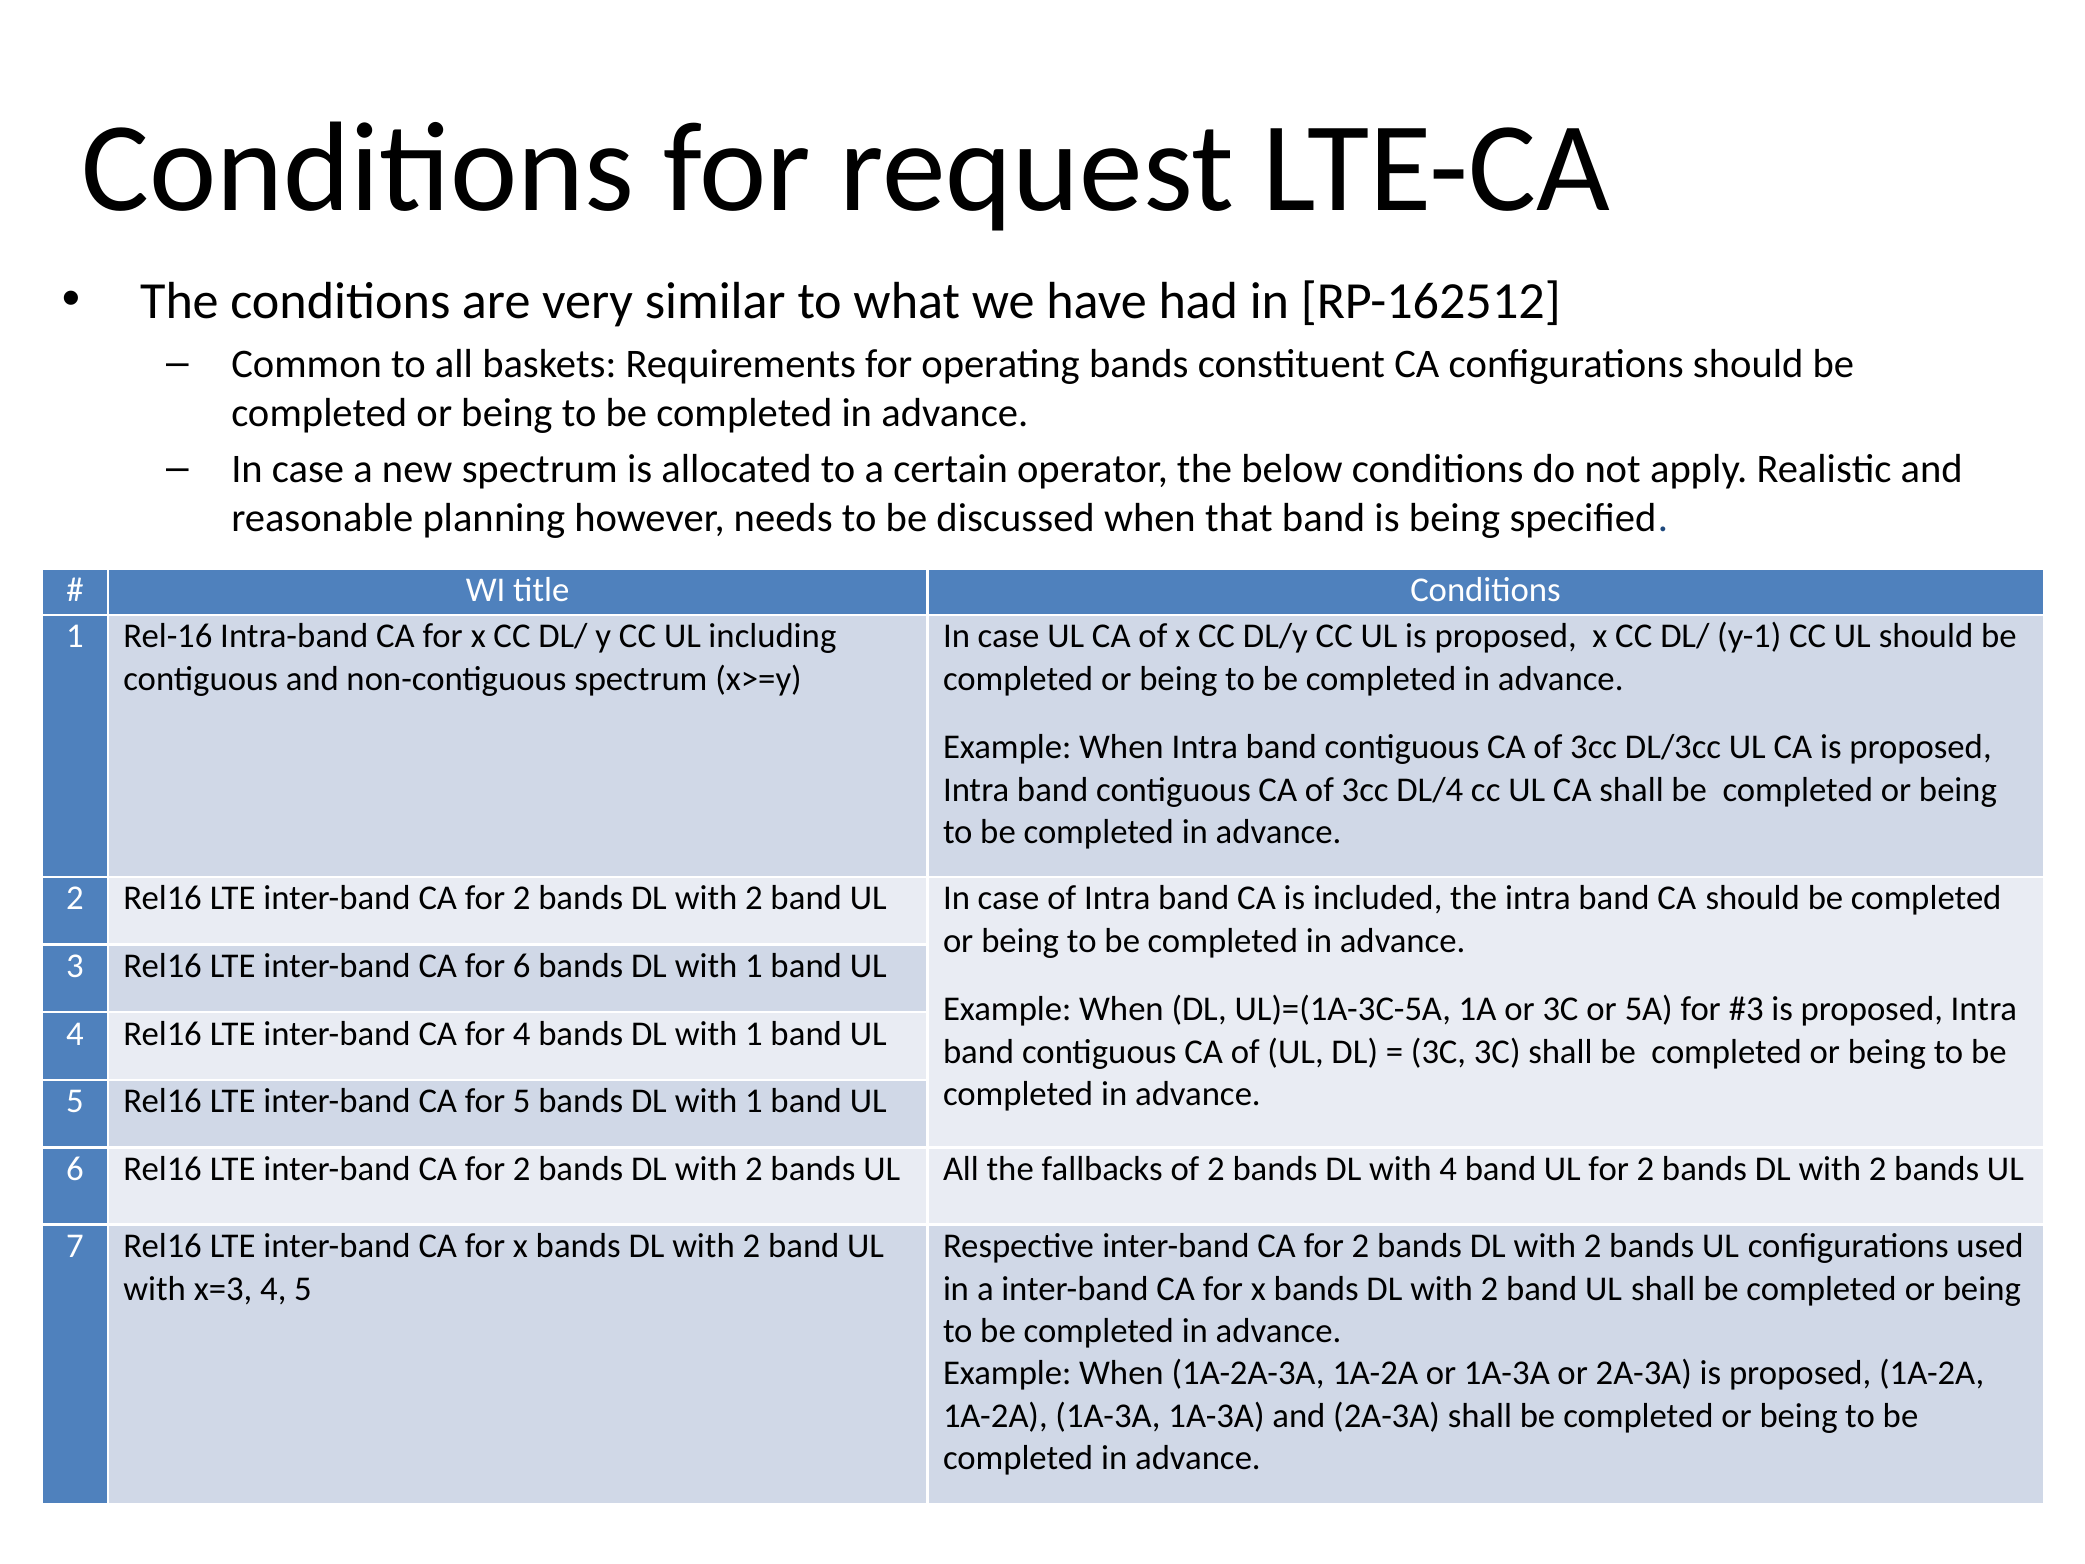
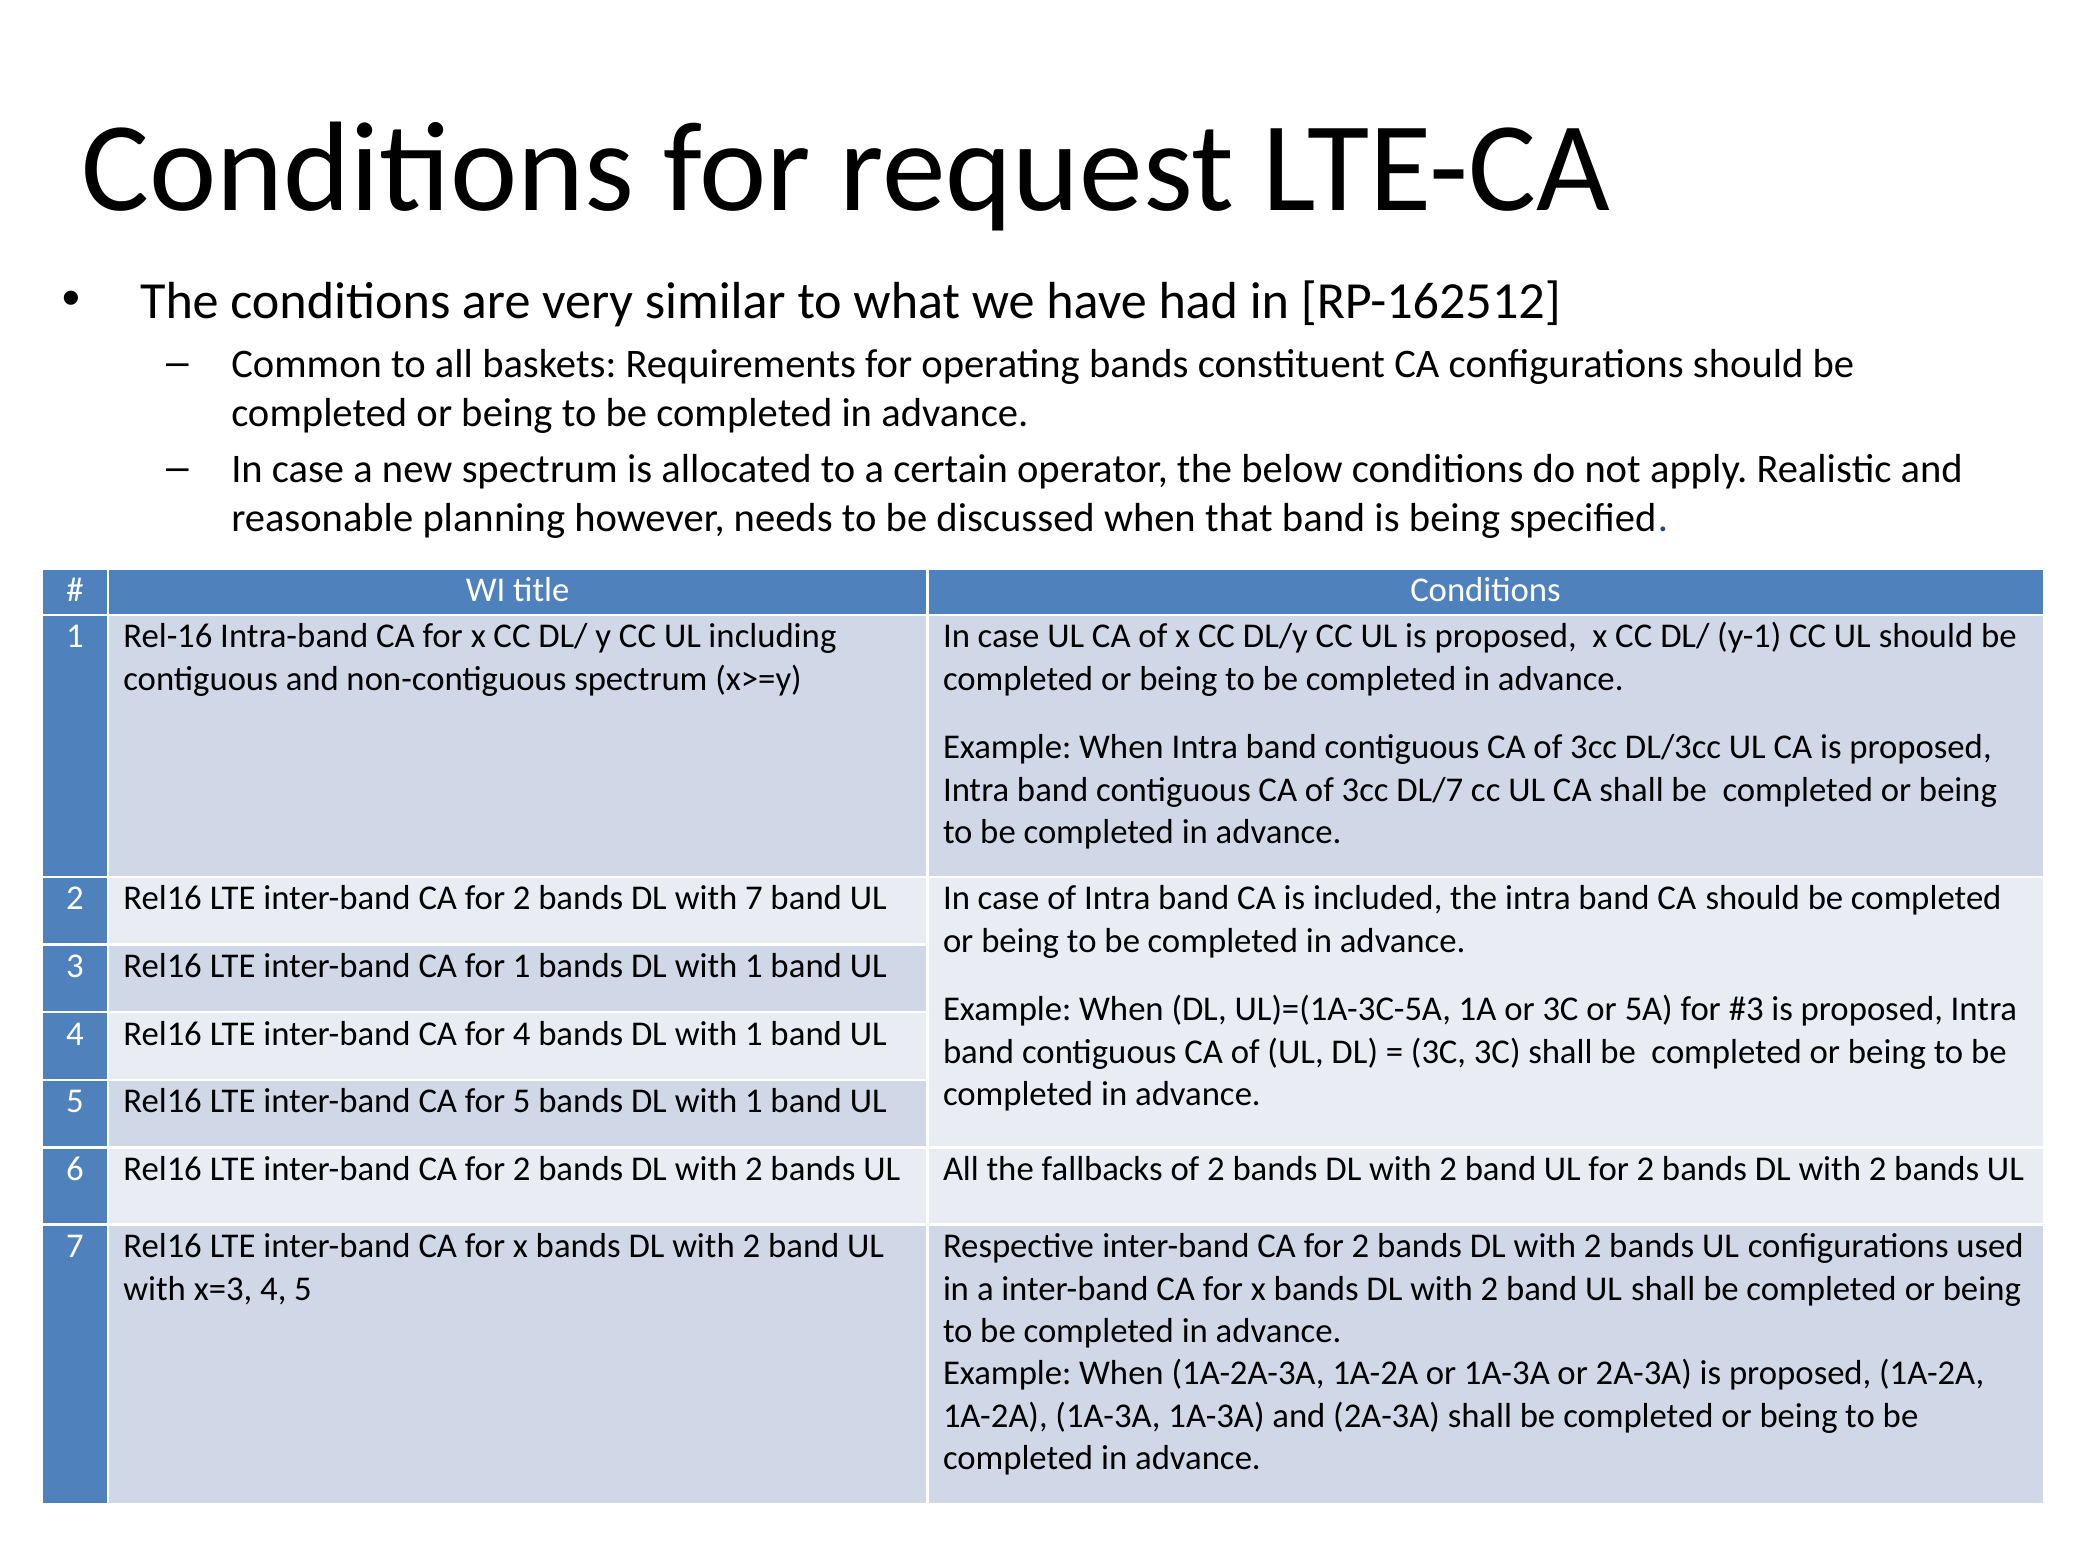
DL/4: DL/4 -> DL/7
2 at (754, 898): 2 -> 7
for 6: 6 -> 1
4 at (1448, 1169): 4 -> 2
